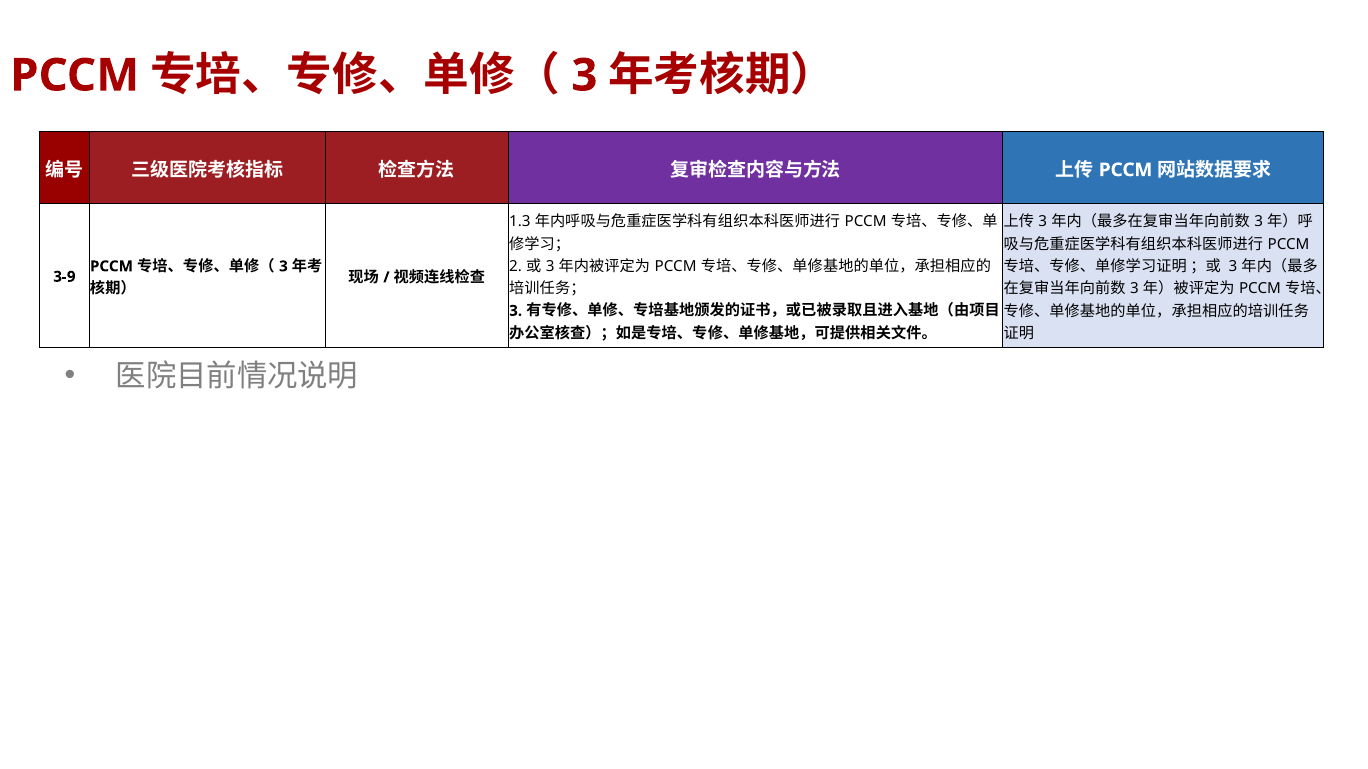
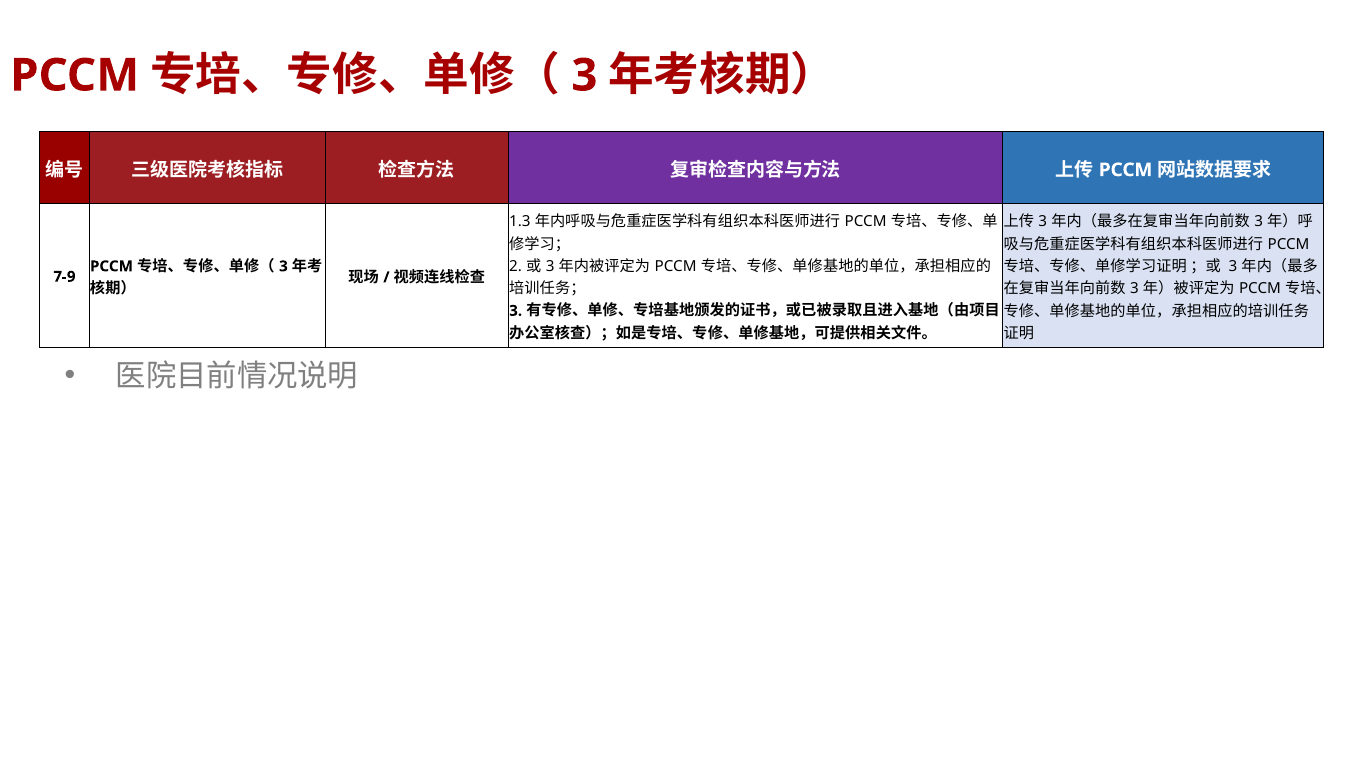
3-9: 3-9 -> 7-9
